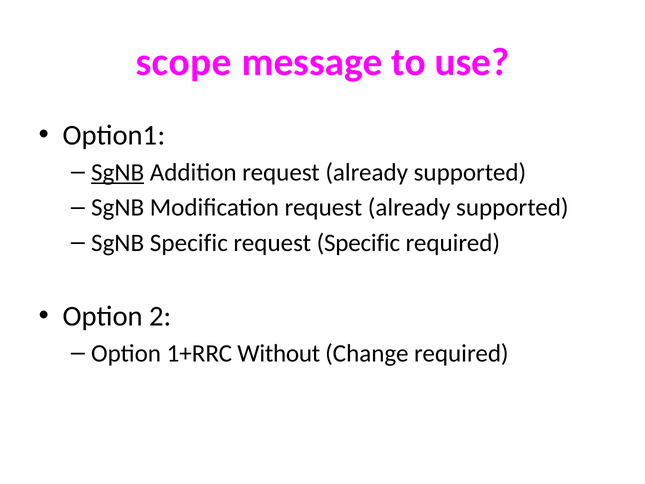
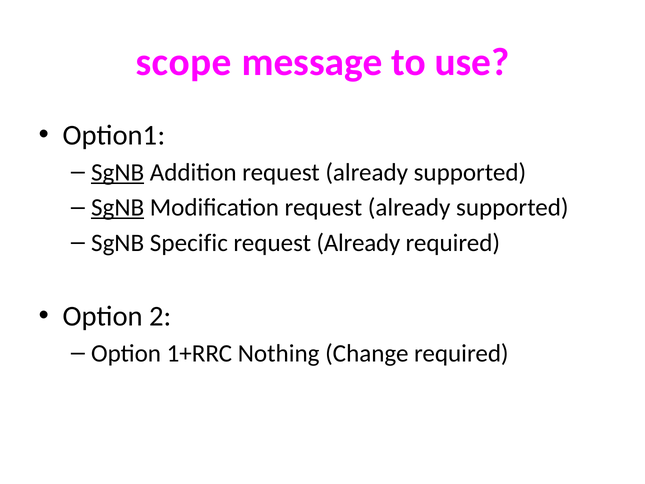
SgNB at (118, 207) underline: none -> present
Specific at (358, 243): Specific -> Already
Without: Without -> Nothing
